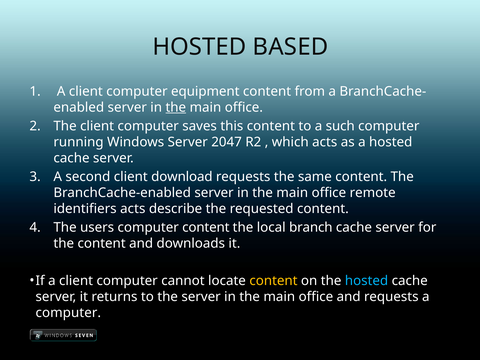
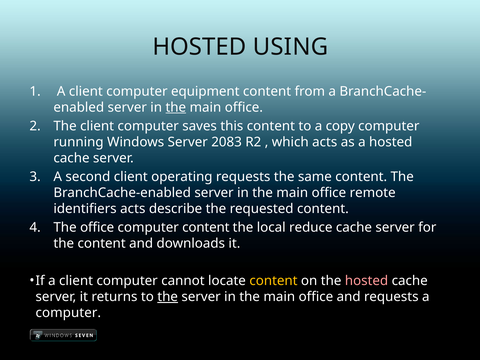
BASED: BASED -> USING
such: such -> copy
2047: 2047 -> 2083
download: download -> operating
The users: users -> office
branch: branch -> reduce
hosted at (367, 281) colour: light blue -> pink
the at (168, 297) underline: none -> present
